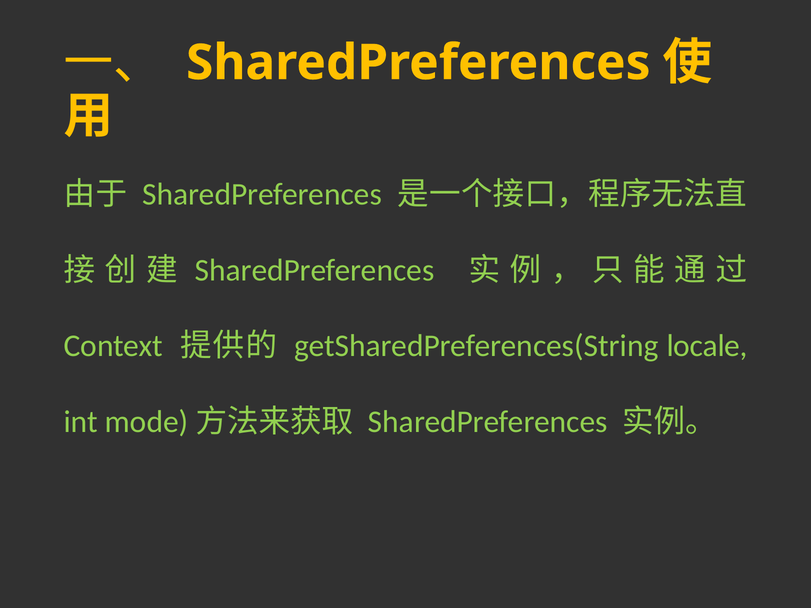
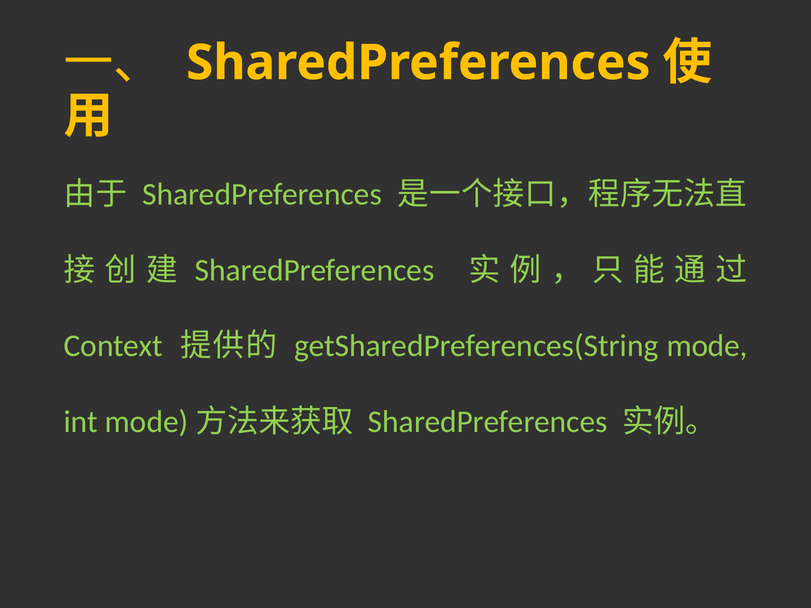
locale: locale -> mode
